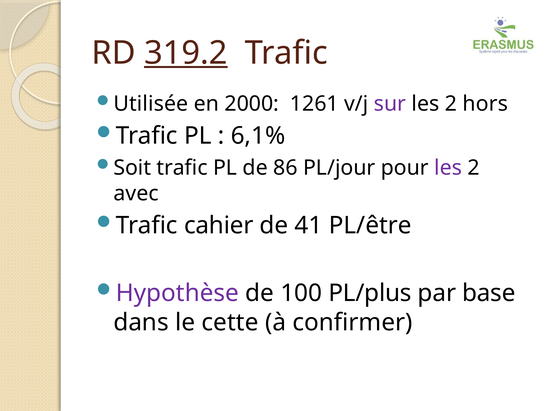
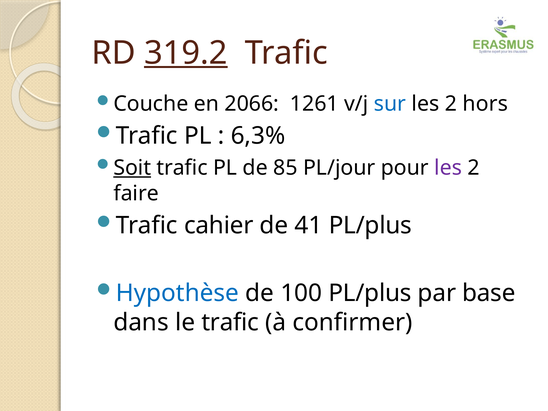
Utilisée: Utilisée -> Couche
2000: 2000 -> 2066
sur colour: purple -> blue
6,1%: 6,1% -> 6,3%
Soit underline: none -> present
86: 86 -> 85
avec: avec -> faire
41 PL/être: PL/être -> PL/plus
Hypothèse colour: purple -> blue
le cette: cette -> trafic
